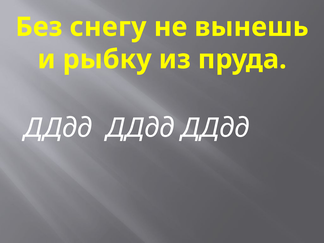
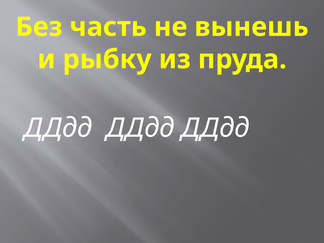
снегу: снегу -> часть
